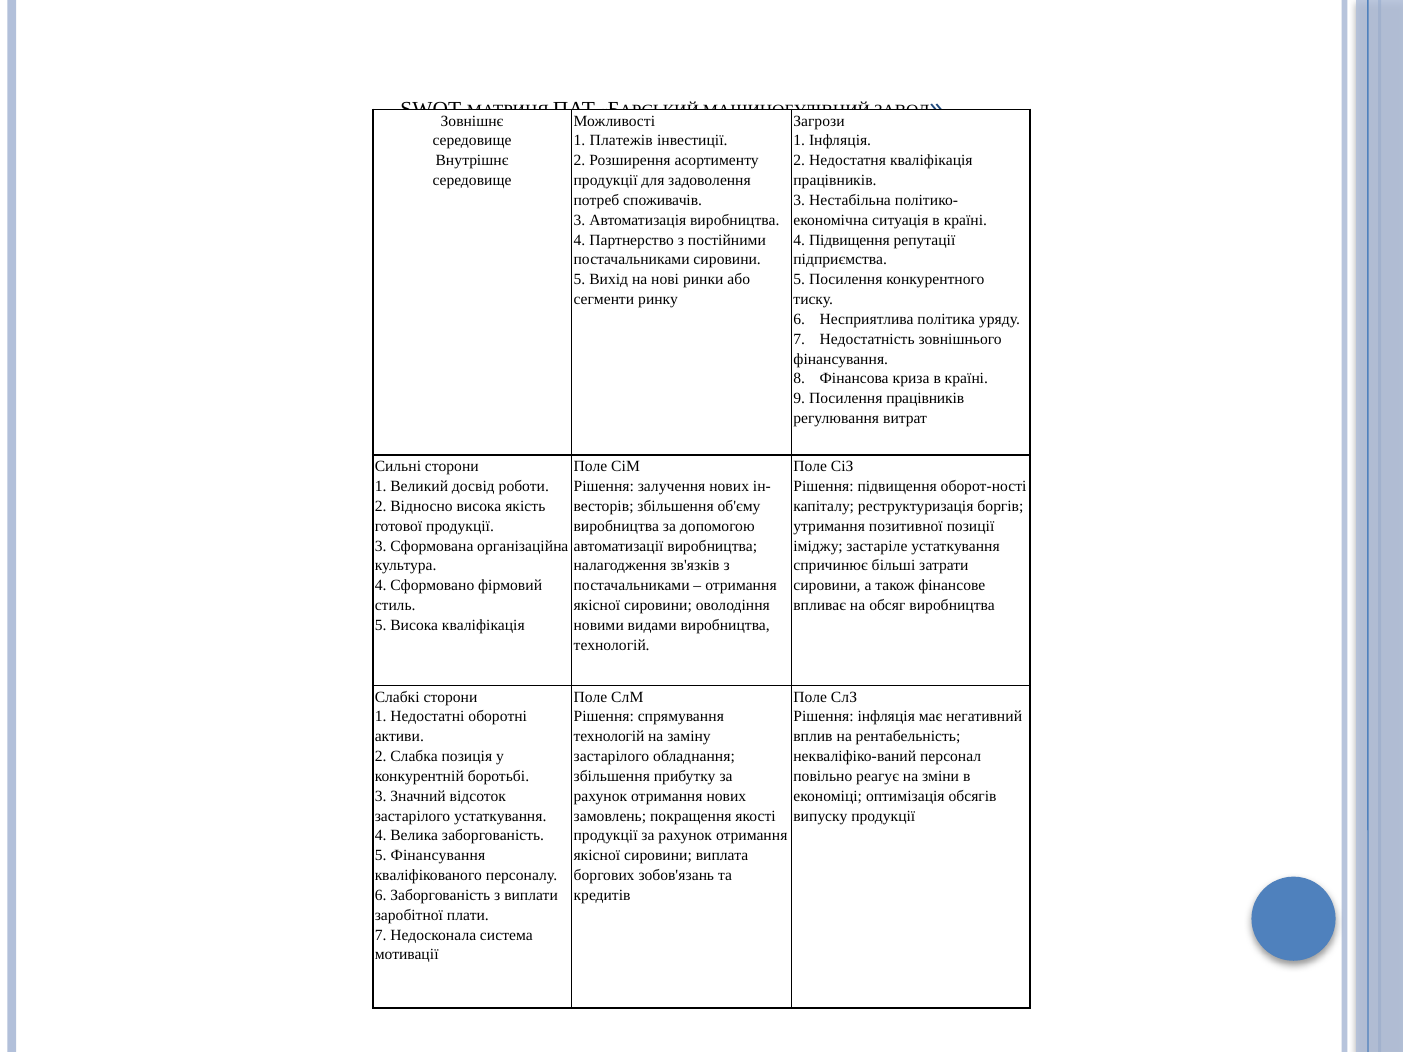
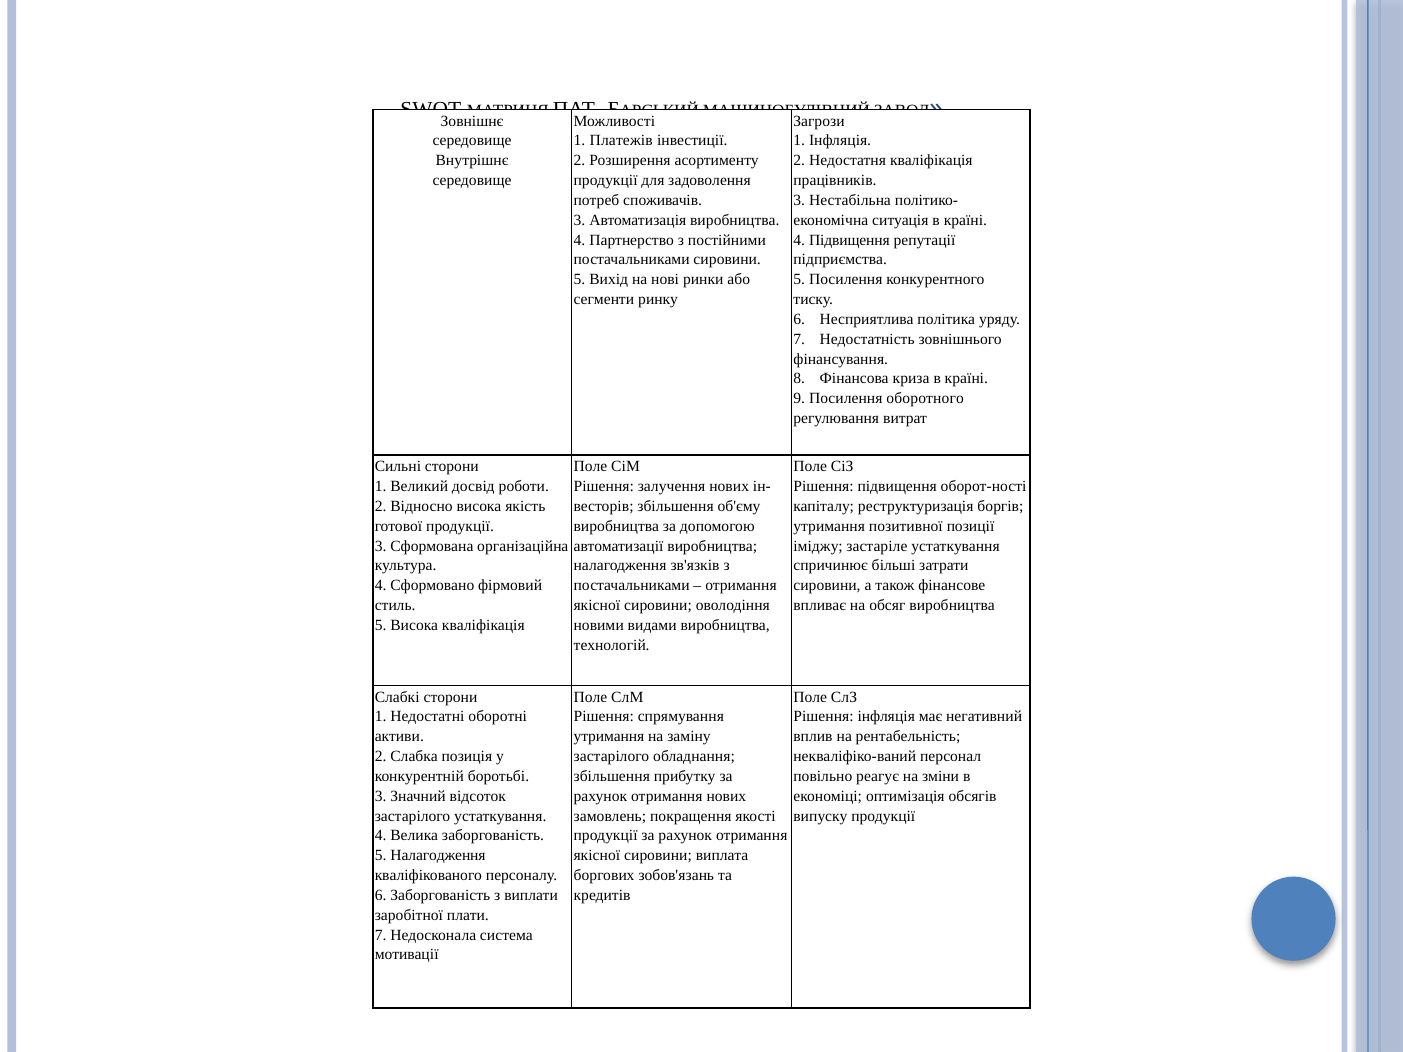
Посилення працівників: працівників -> оборотного
технологій at (609, 737): технологій -> утримання
5 Фінансування: Фінансування -> Налагодження
